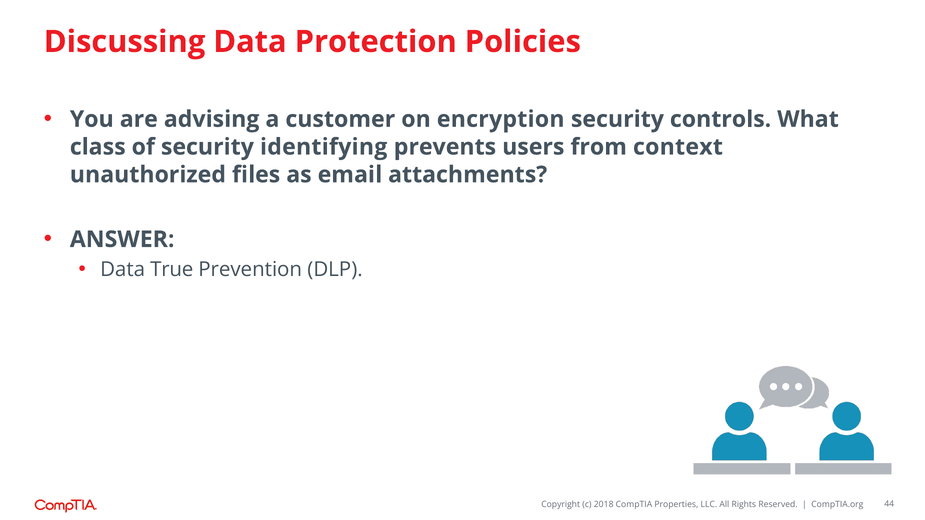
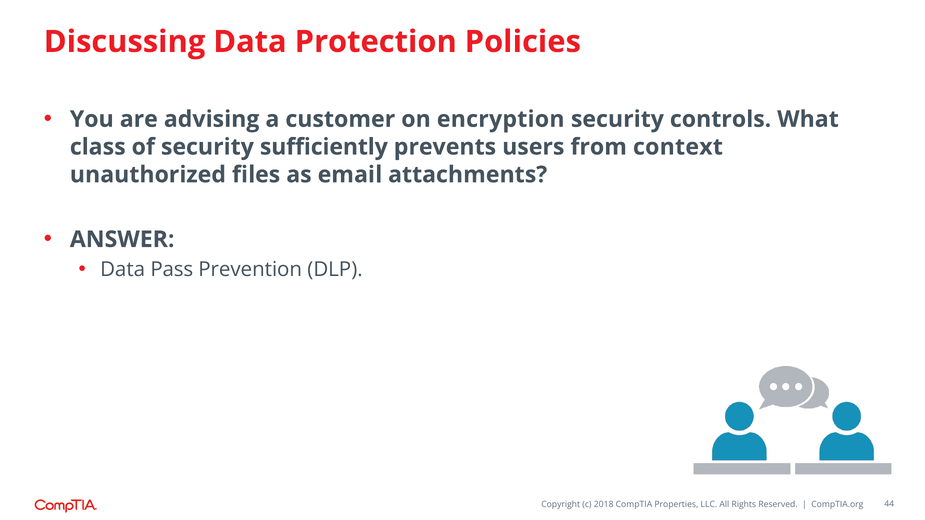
identifying: identifying -> sufficiently
True: True -> Pass
